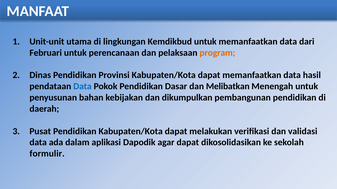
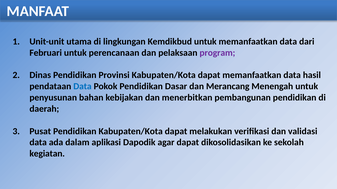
program colour: orange -> purple
Melibatkan: Melibatkan -> Merancang
dikumpulkan: dikumpulkan -> menerbitkan
formulir: formulir -> kegiatan
